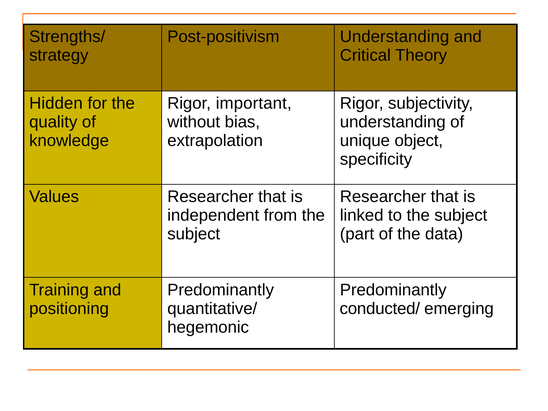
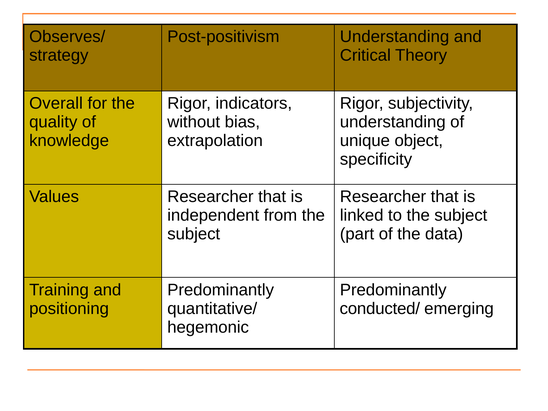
Strengths/: Strengths/ -> Observes/
Hidden: Hidden -> Overall
important: important -> indicators
